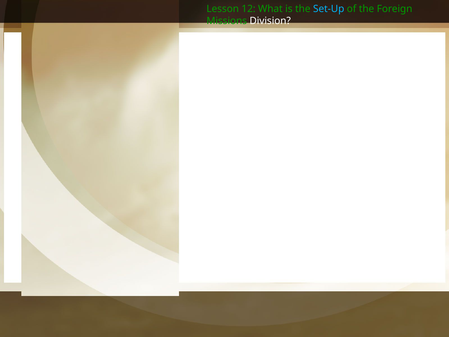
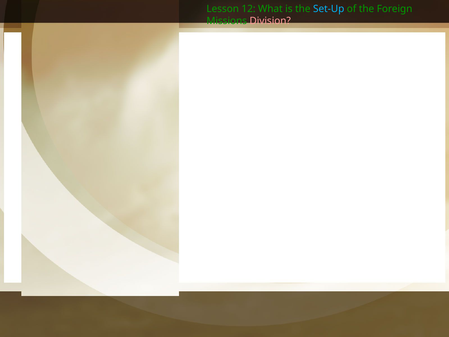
Division colour: white -> pink
